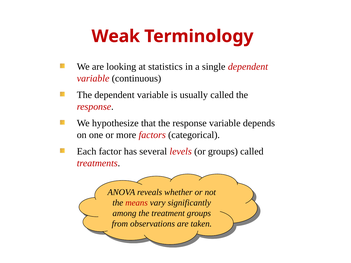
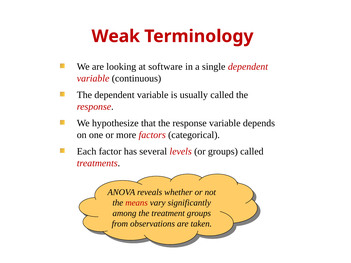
statistics: statistics -> software
